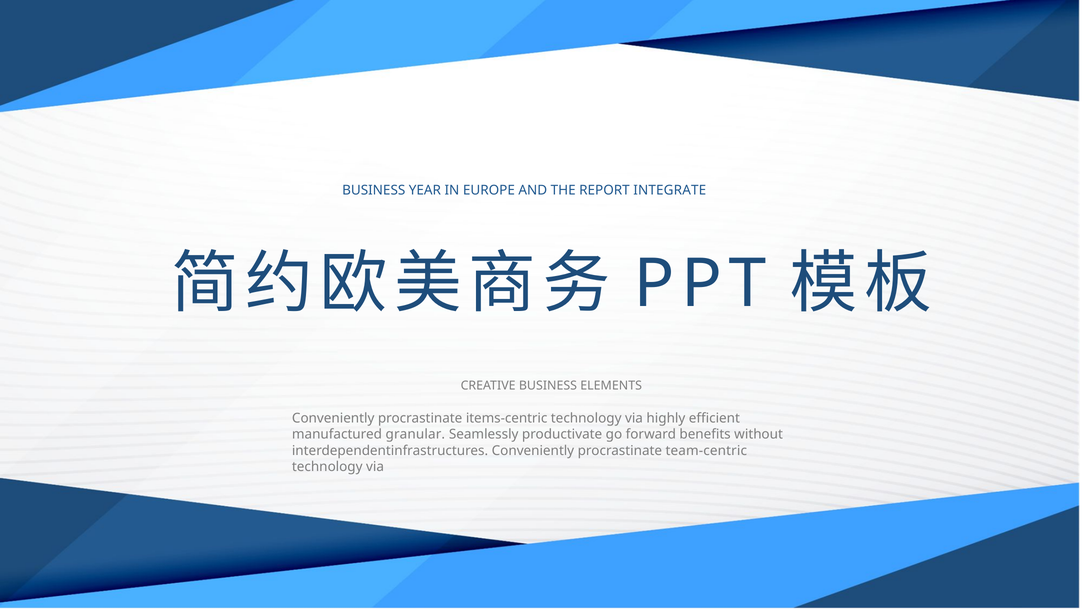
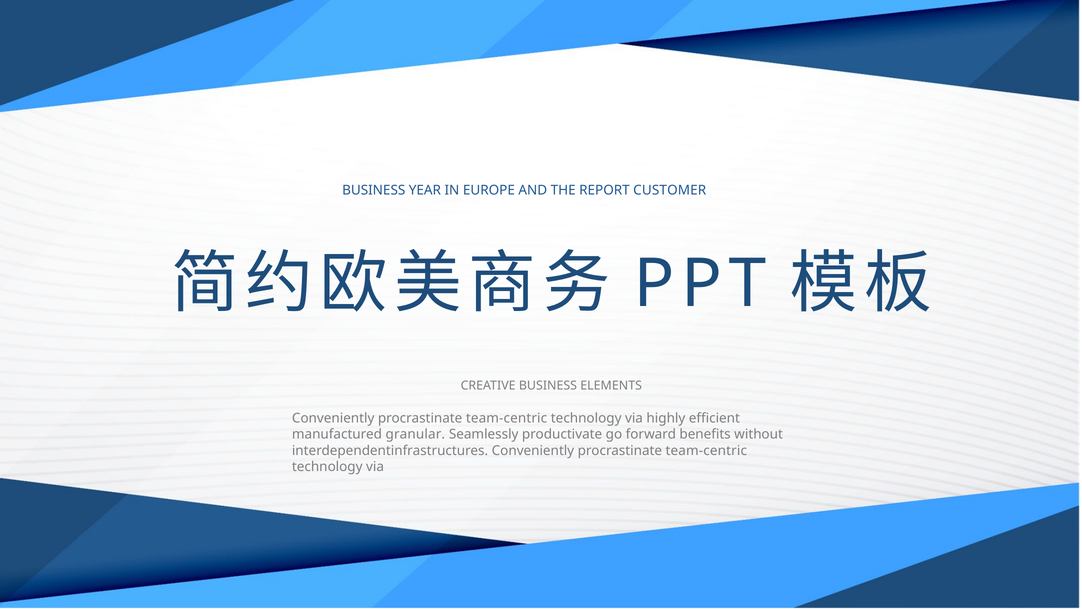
INTEGRATE: INTEGRATE -> CUSTOMER
items-centric at (507, 418): items-centric -> team-centric
